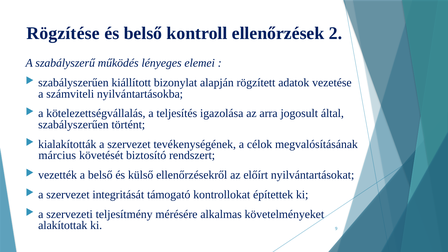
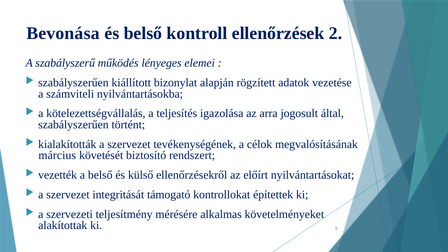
Rögzítése: Rögzítése -> Bevonása
